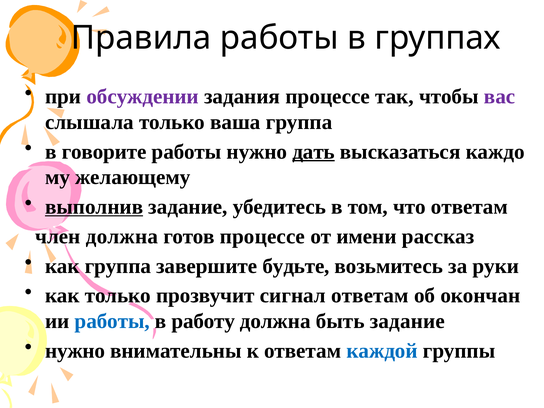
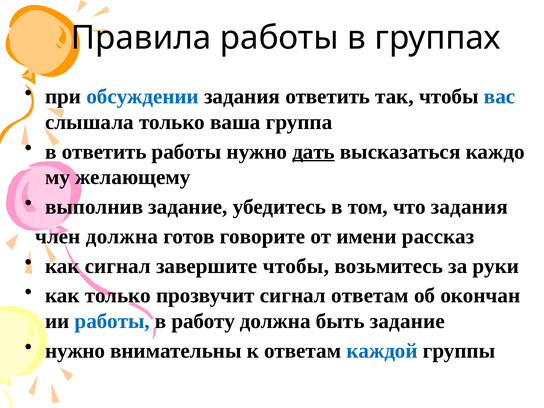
обсуждении colour: purple -> blue
задания процессе: процессе -> ответить
вас colour: purple -> blue
в говорите: говорите -> ответить
выполнив underline: present -> none
что ответам: ответам -> задания
готов процессе: процессе -> говорите
как группа: группа -> сигнал
завершите будьте: будьте -> чтобы
